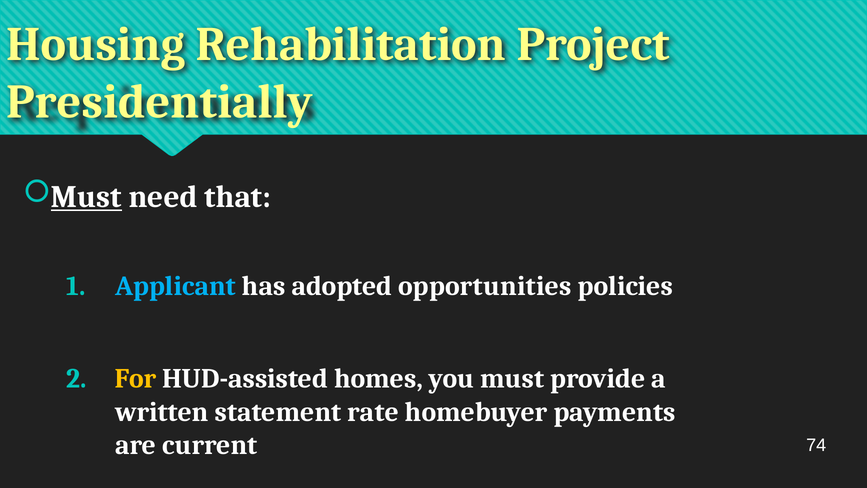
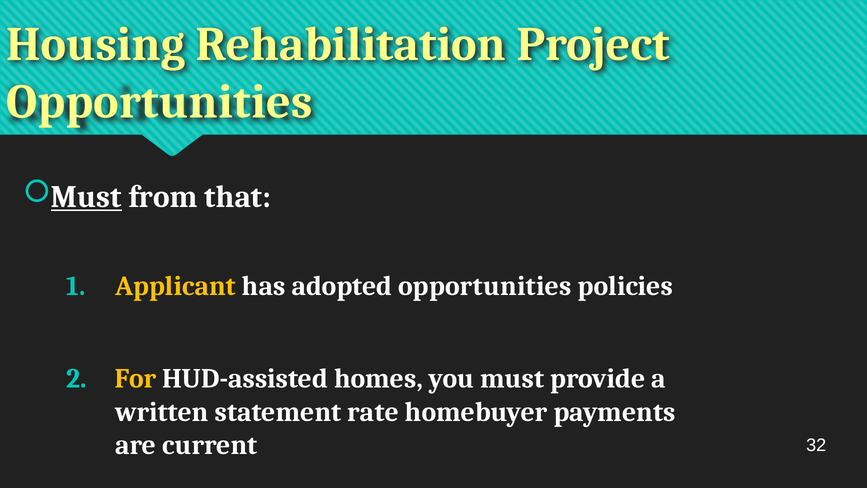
Presidentially at (160, 102): Presidentially -> Opportunities
need: need -> from
Applicant colour: light blue -> yellow
74: 74 -> 32
